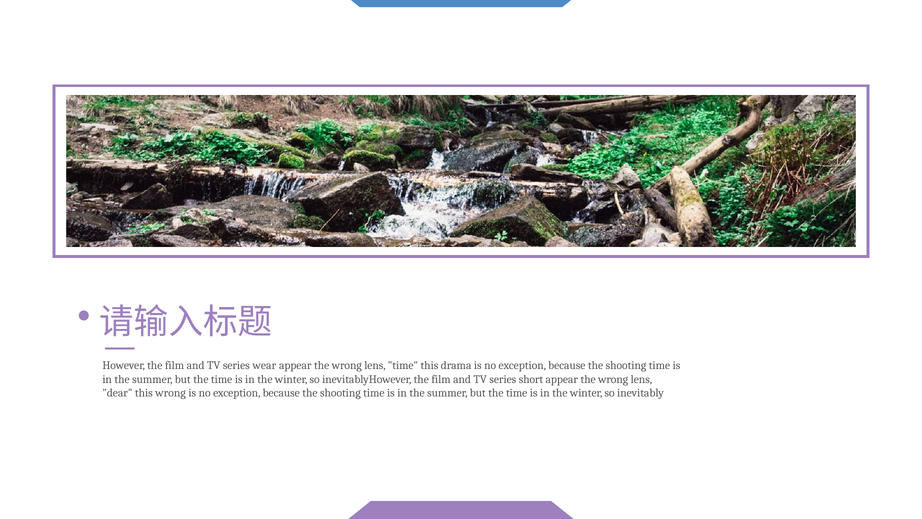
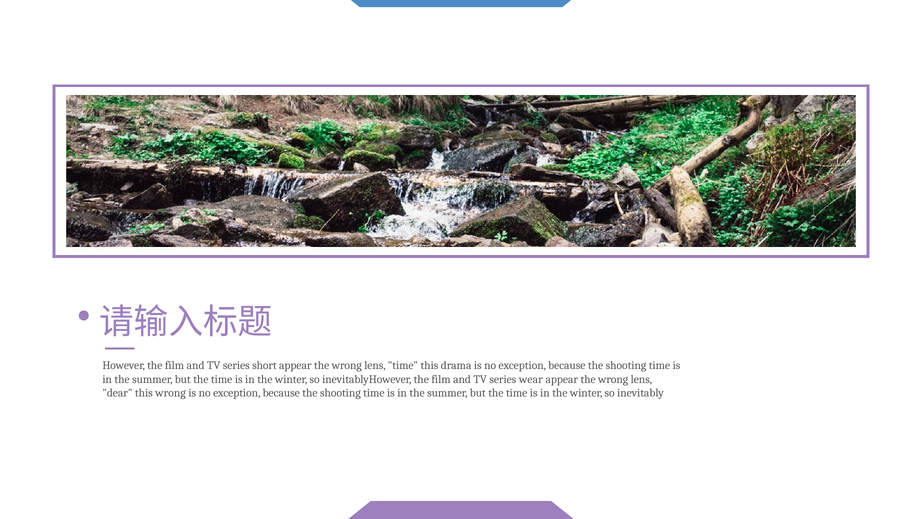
wear: wear -> short
short: short -> wear
